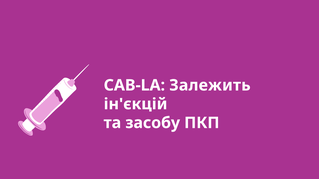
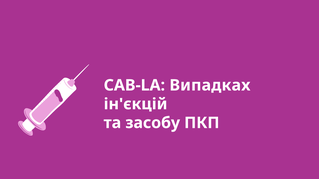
Залежить: Залежить -> Випадках
